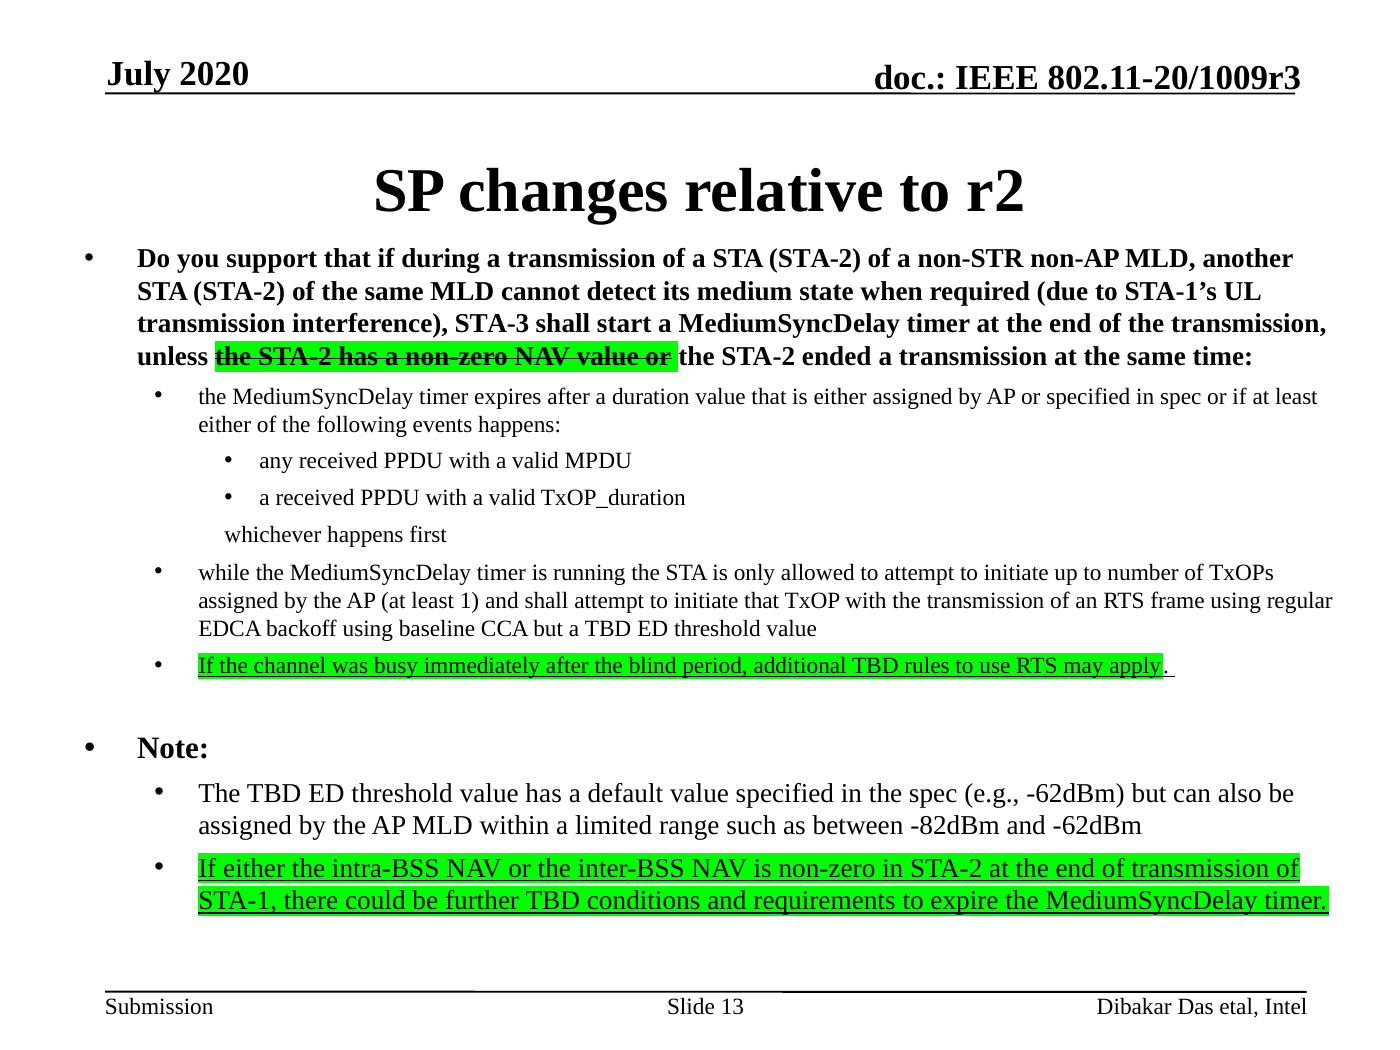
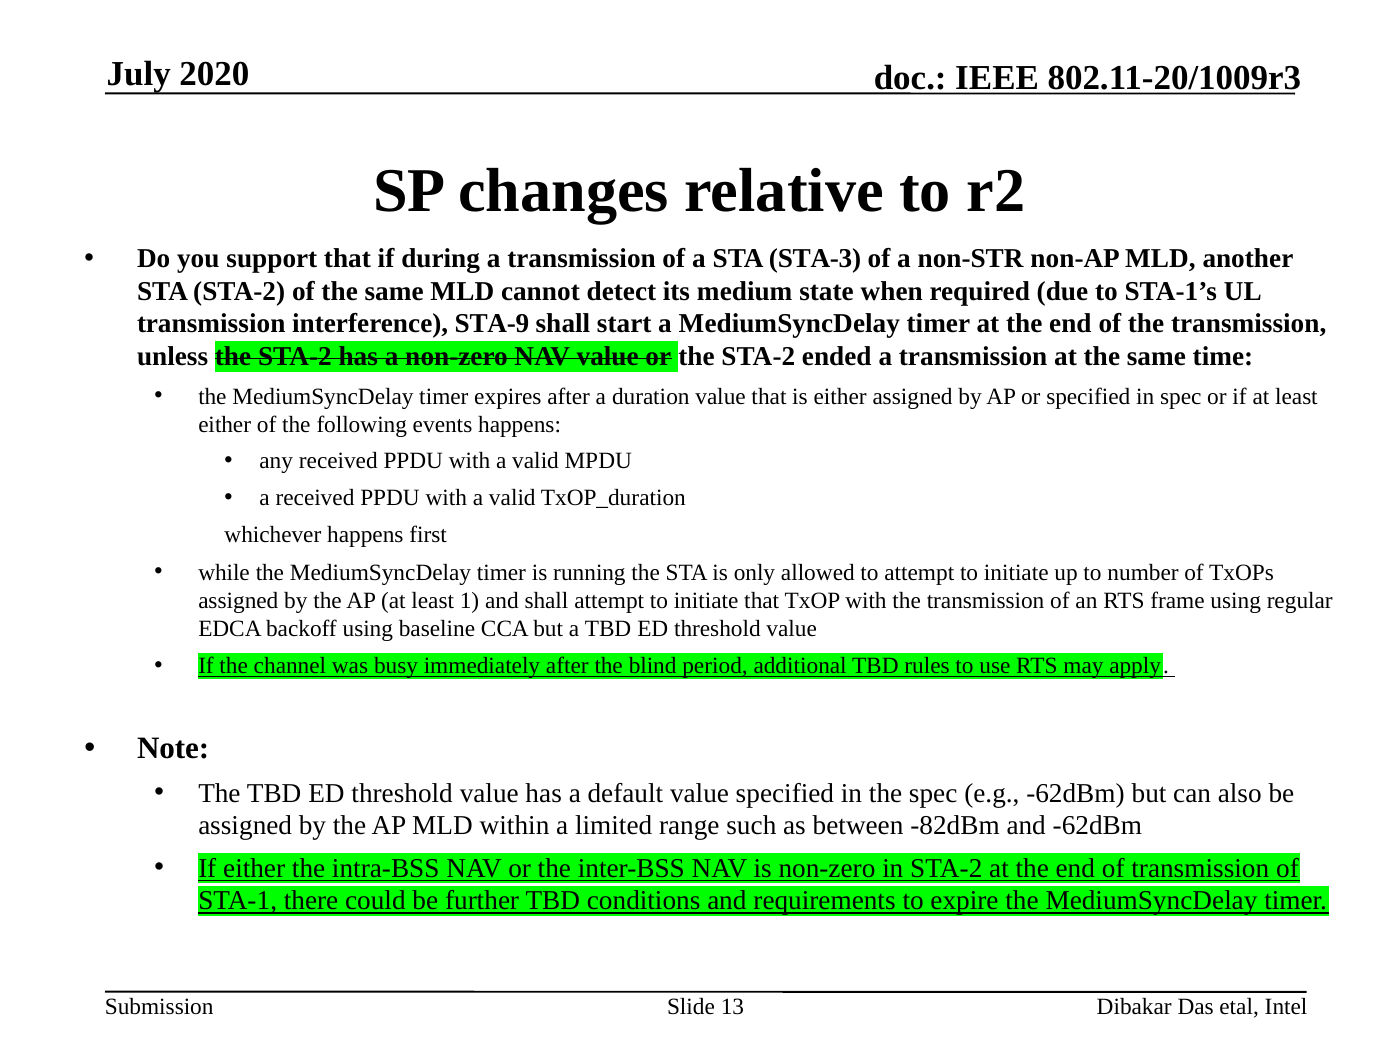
a STA STA-2: STA-2 -> STA-3
STA-3: STA-3 -> STA-9
